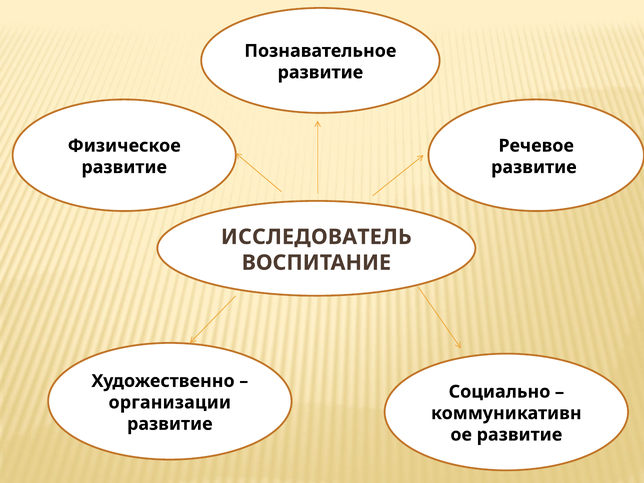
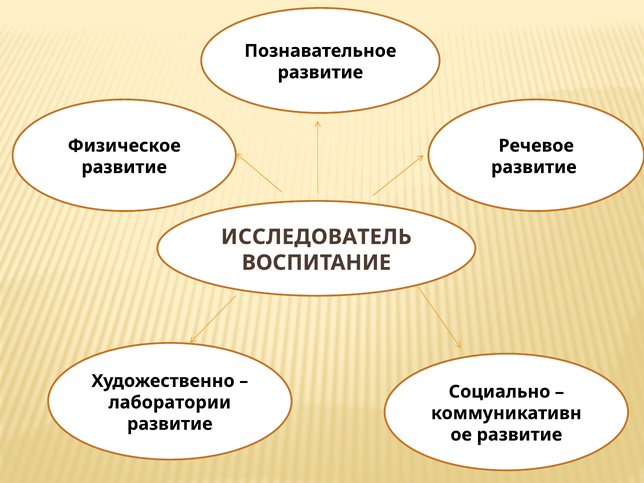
организации: организации -> лаборатории
